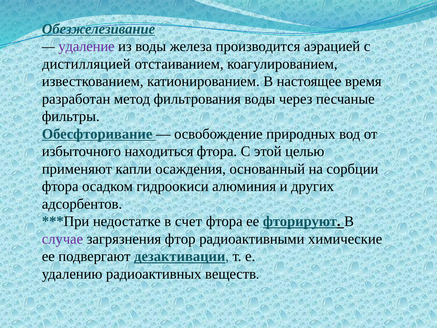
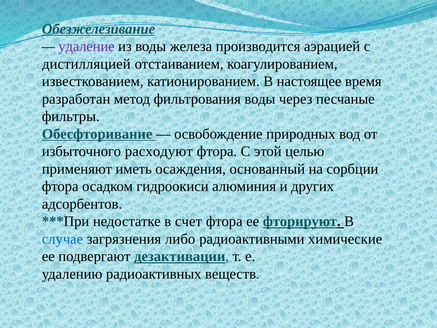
находиться: находиться -> расходуют
капли: капли -> иметь
случае colour: purple -> blue
фтор: фтор -> либо
